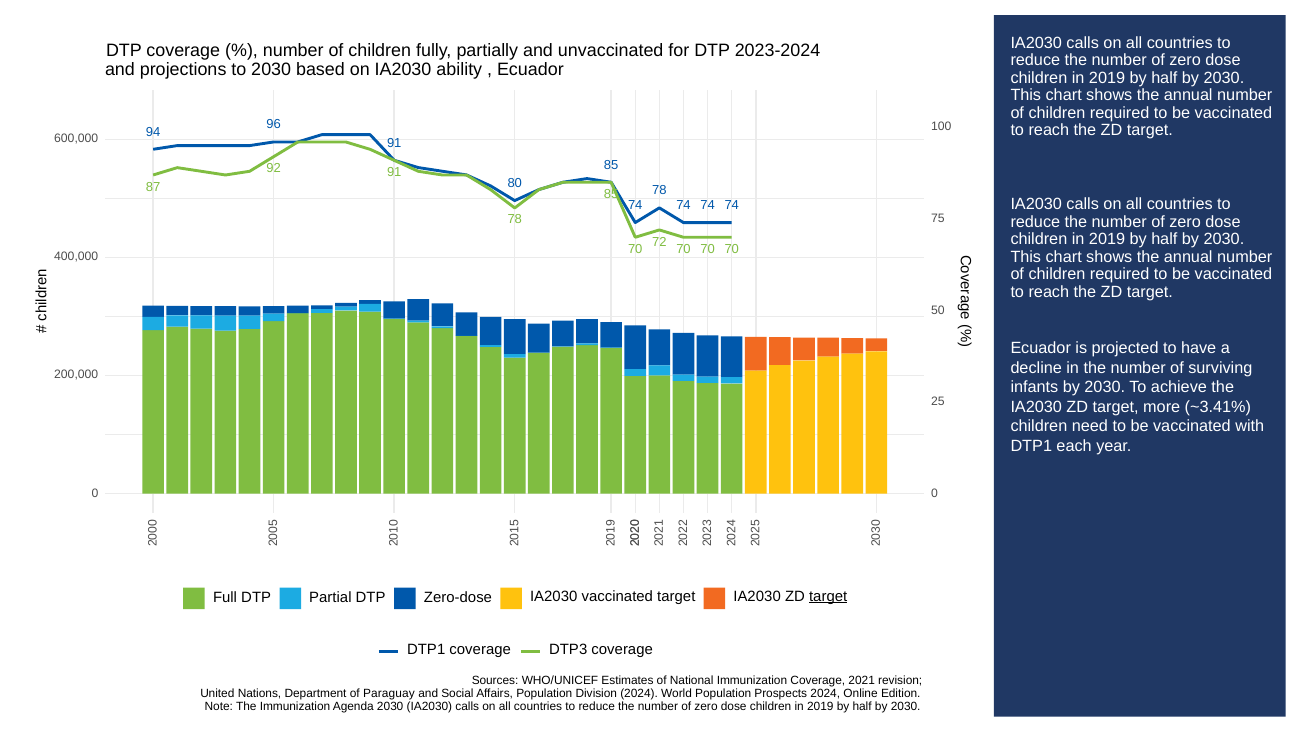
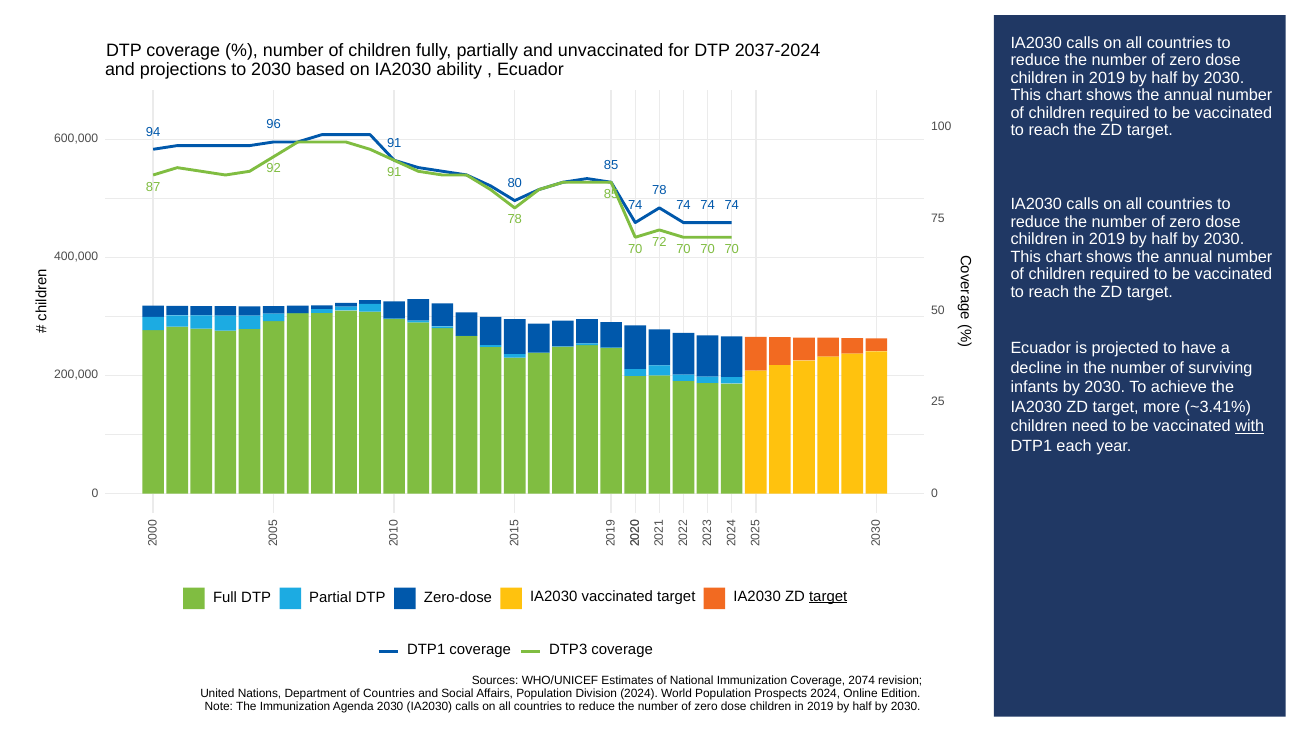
2023-2024: 2023-2024 -> 2037-2024
with underline: none -> present
2021: 2021 -> 2074
of Paraguay: Paraguay -> Countries
